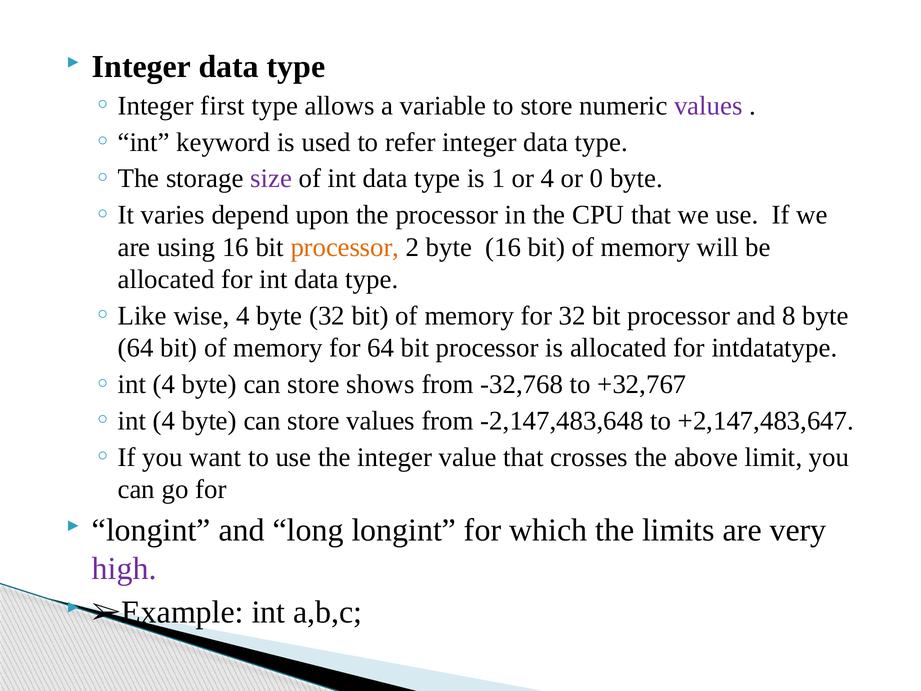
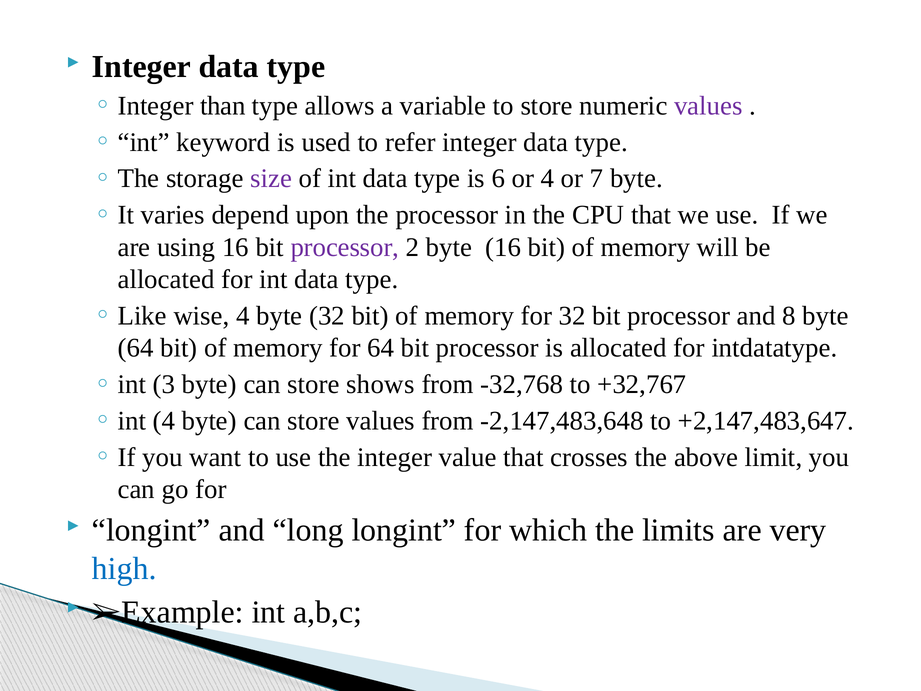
first: first -> than
1: 1 -> 6
0: 0 -> 7
processor at (345, 247) colour: orange -> purple
4 at (164, 384): 4 -> 3
high colour: purple -> blue
